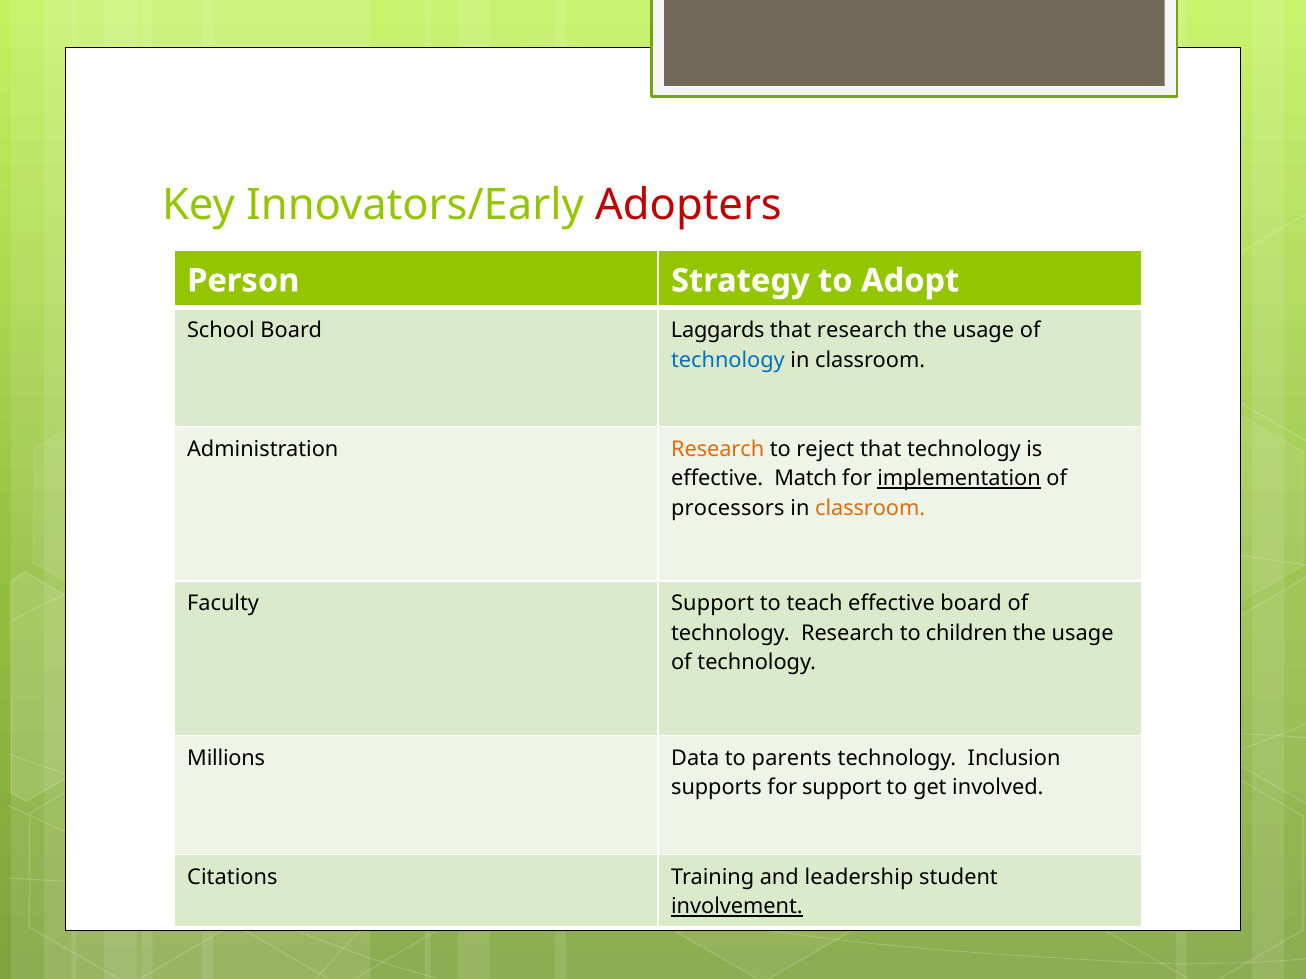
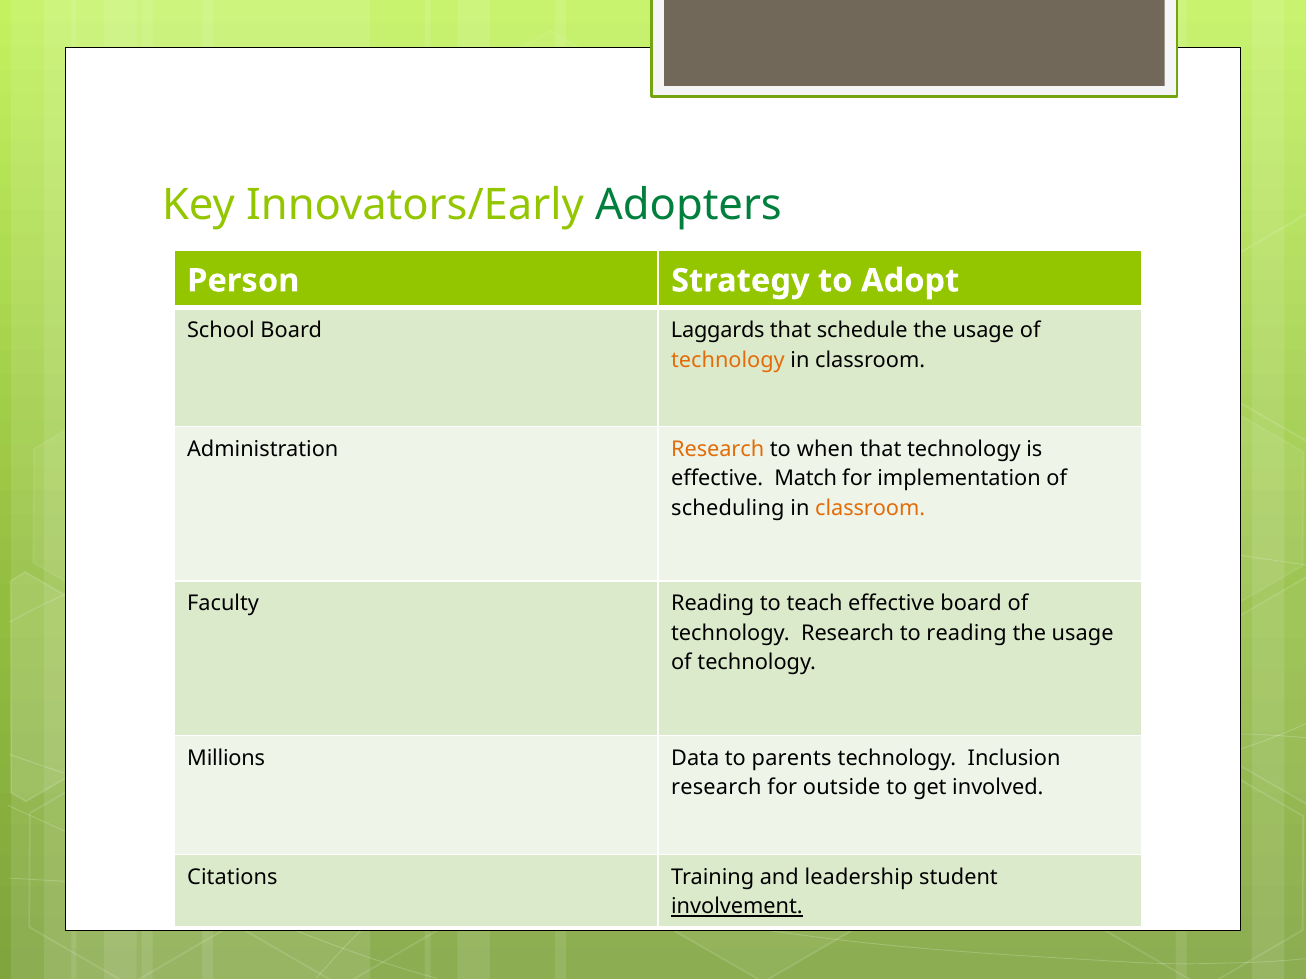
Adopters colour: red -> green
that research: research -> schedule
technology at (728, 360) colour: blue -> orange
reject: reject -> when
implementation underline: present -> none
processors: processors -> scheduling
Faculty Support: Support -> Reading
to children: children -> reading
supports at (716, 788): supports -> research
for support: support -> outside
